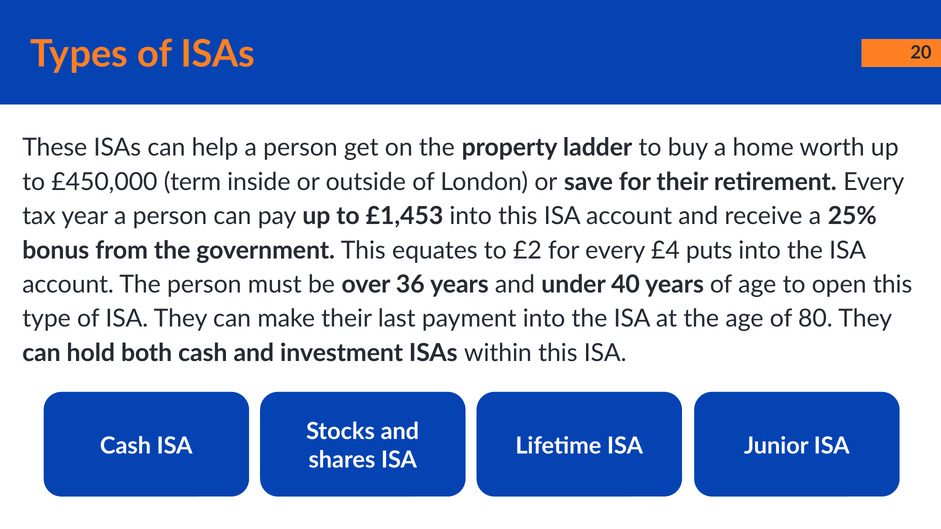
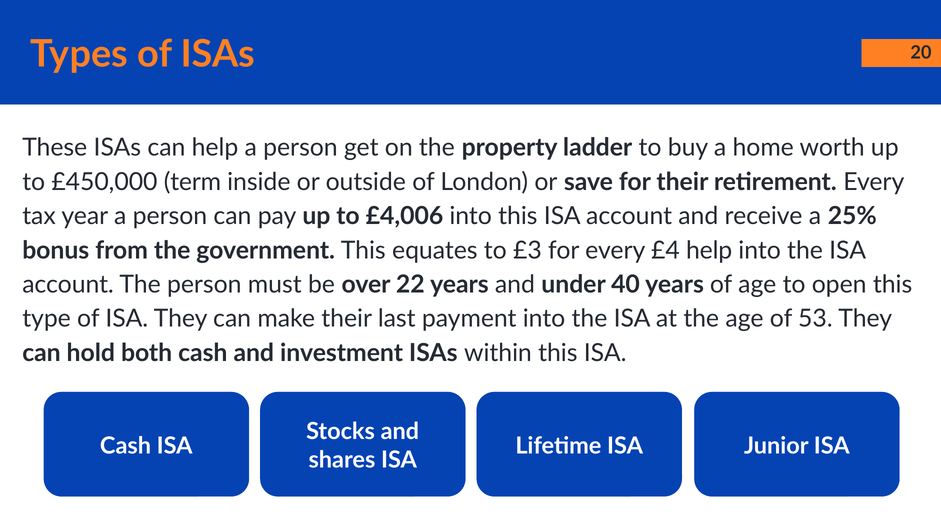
£1,453: £1,453 -> £4,006
£2: £2 -> £3
£4 puts: puts -> help
36: 36 -> 22
80: 80 -> 53
